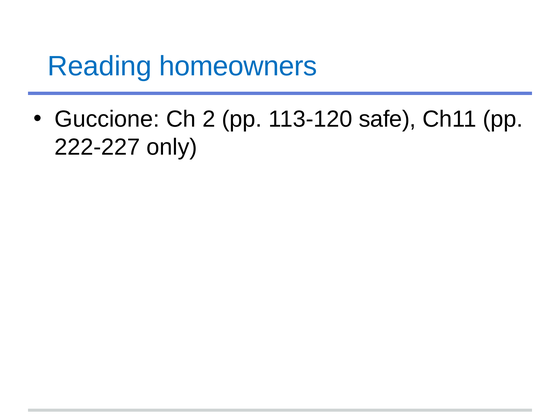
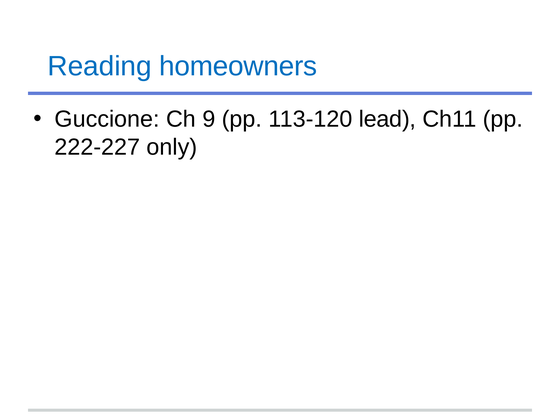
2: 2 -> 9
safe: safe -> lead
